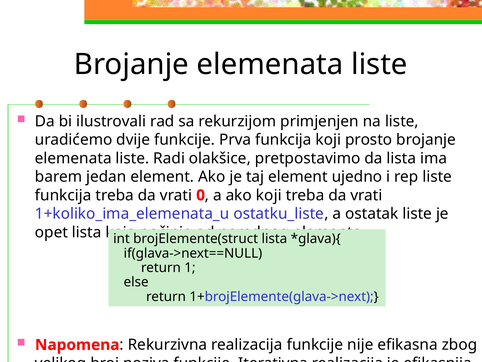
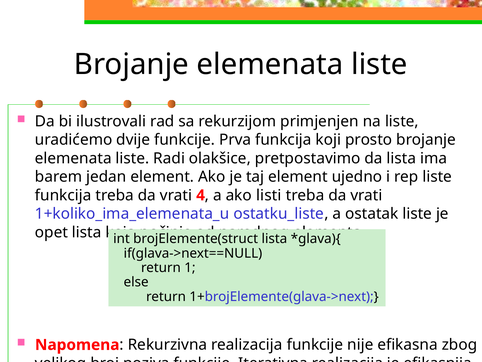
0: 0 -> 4
ako koji: koji -> listi
